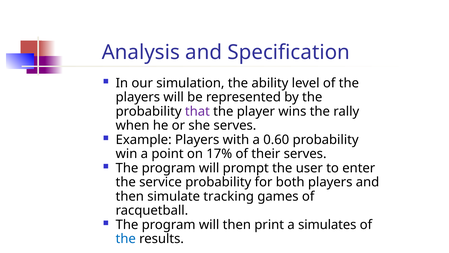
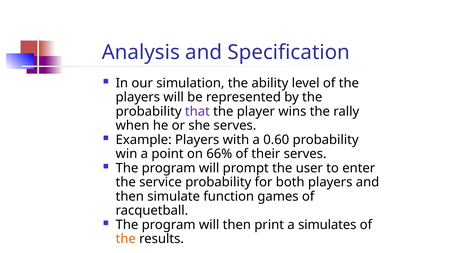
17%: 17% -> 66%
tracking: tracking -> function
the at (126, 239) colour: blue -> orange
